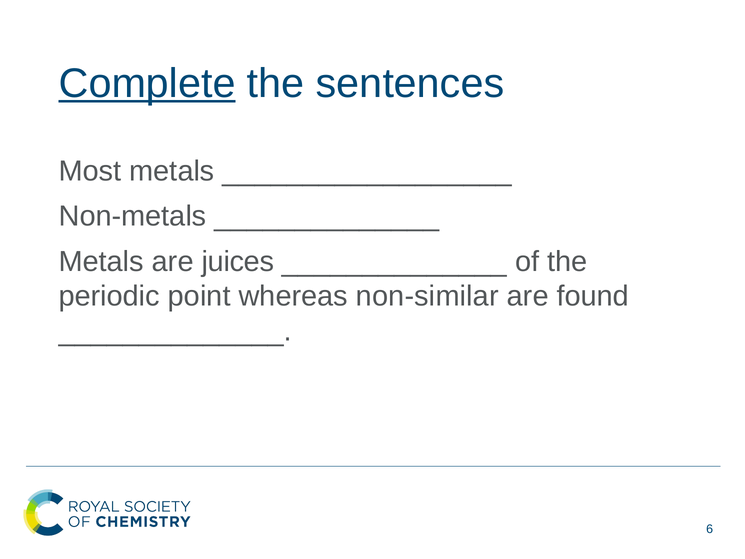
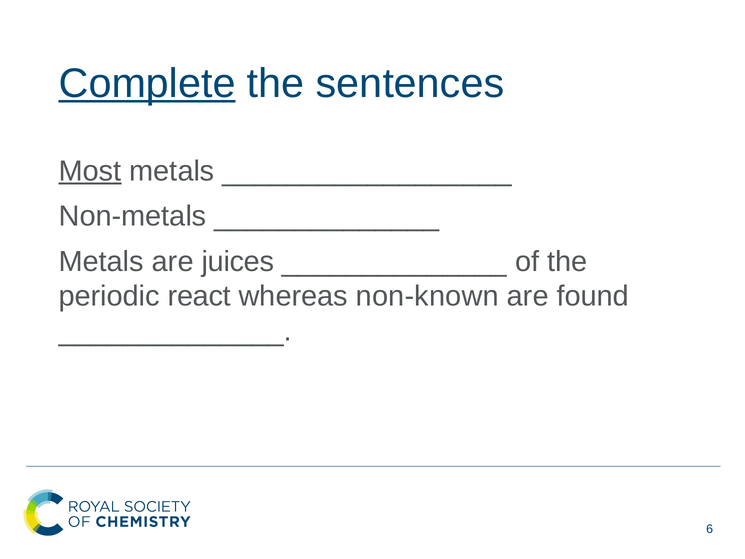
Most underline: none -> present
point: point -> react
non-similar: non-similar -> non-known
